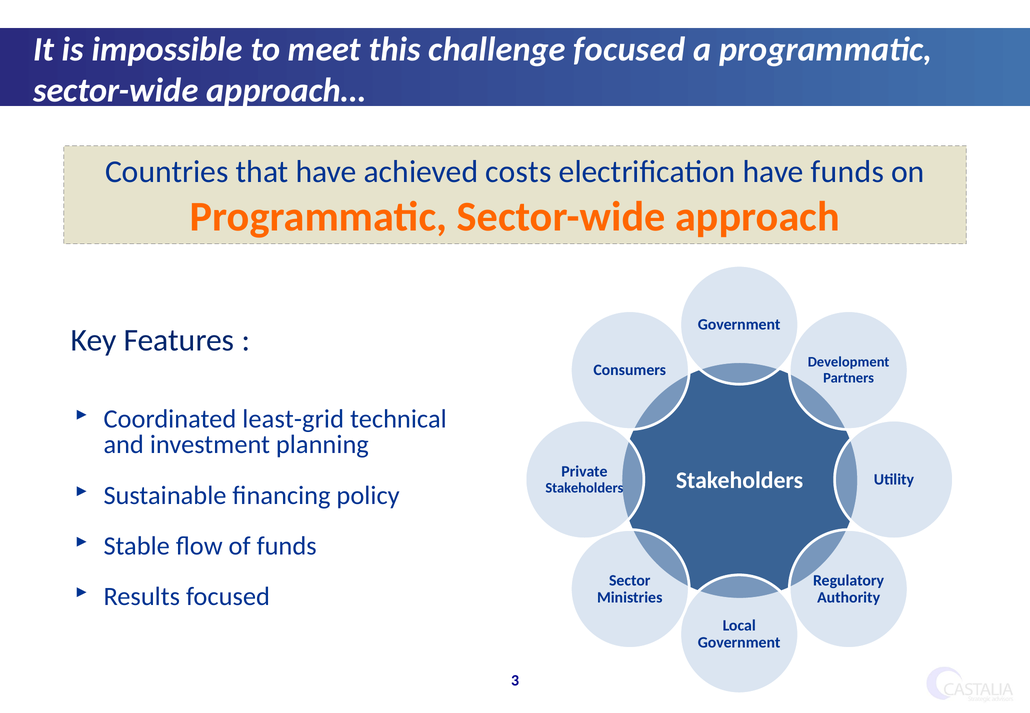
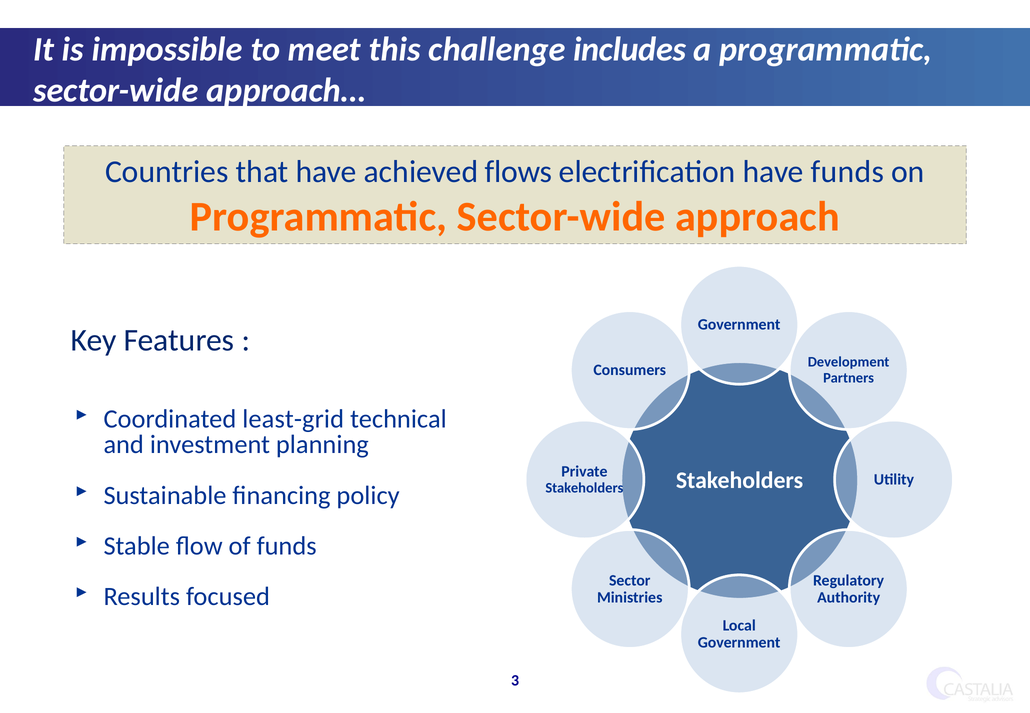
challenge focused: focused -> includes
costs: costs -> flows
